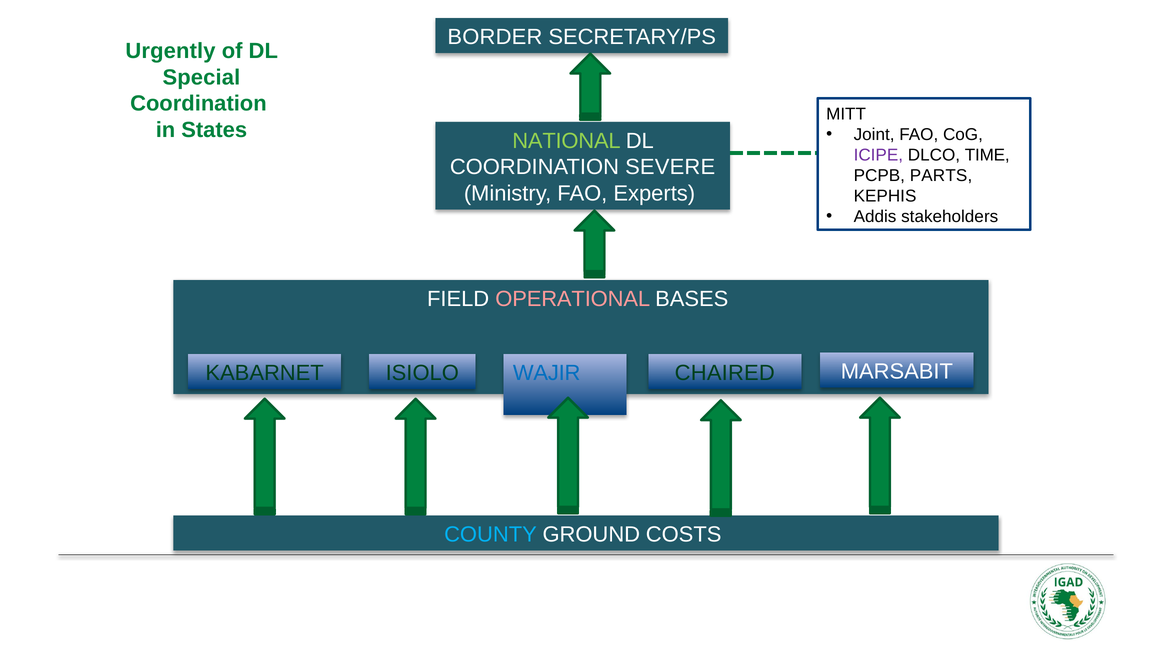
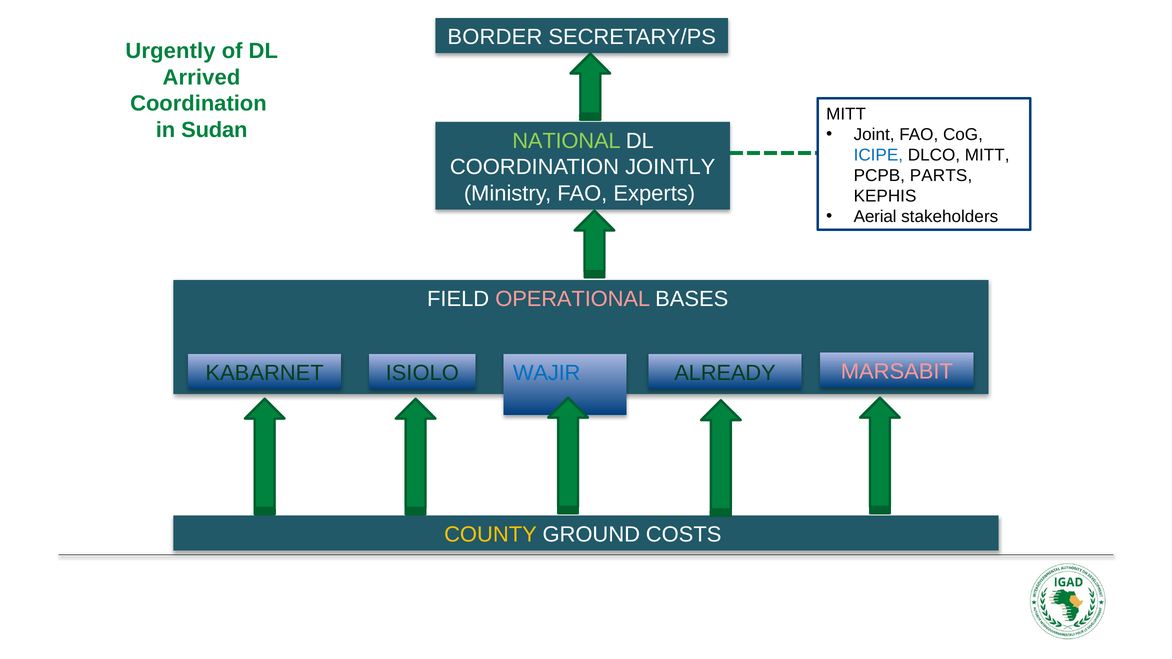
Special: Special -> Arrived
States: States -> Sudan
ICIPE colour: purple -> blue
DLCO TIME: TIME -> MITT
SEVERE: SEVERE -> JOINTLY
Addis: Addis -> Aerial
CHAIRED: CHAIRED -> ALREADY
MARSABIT colour: white -> pink
COUNTY colour: light blue -> yellow
